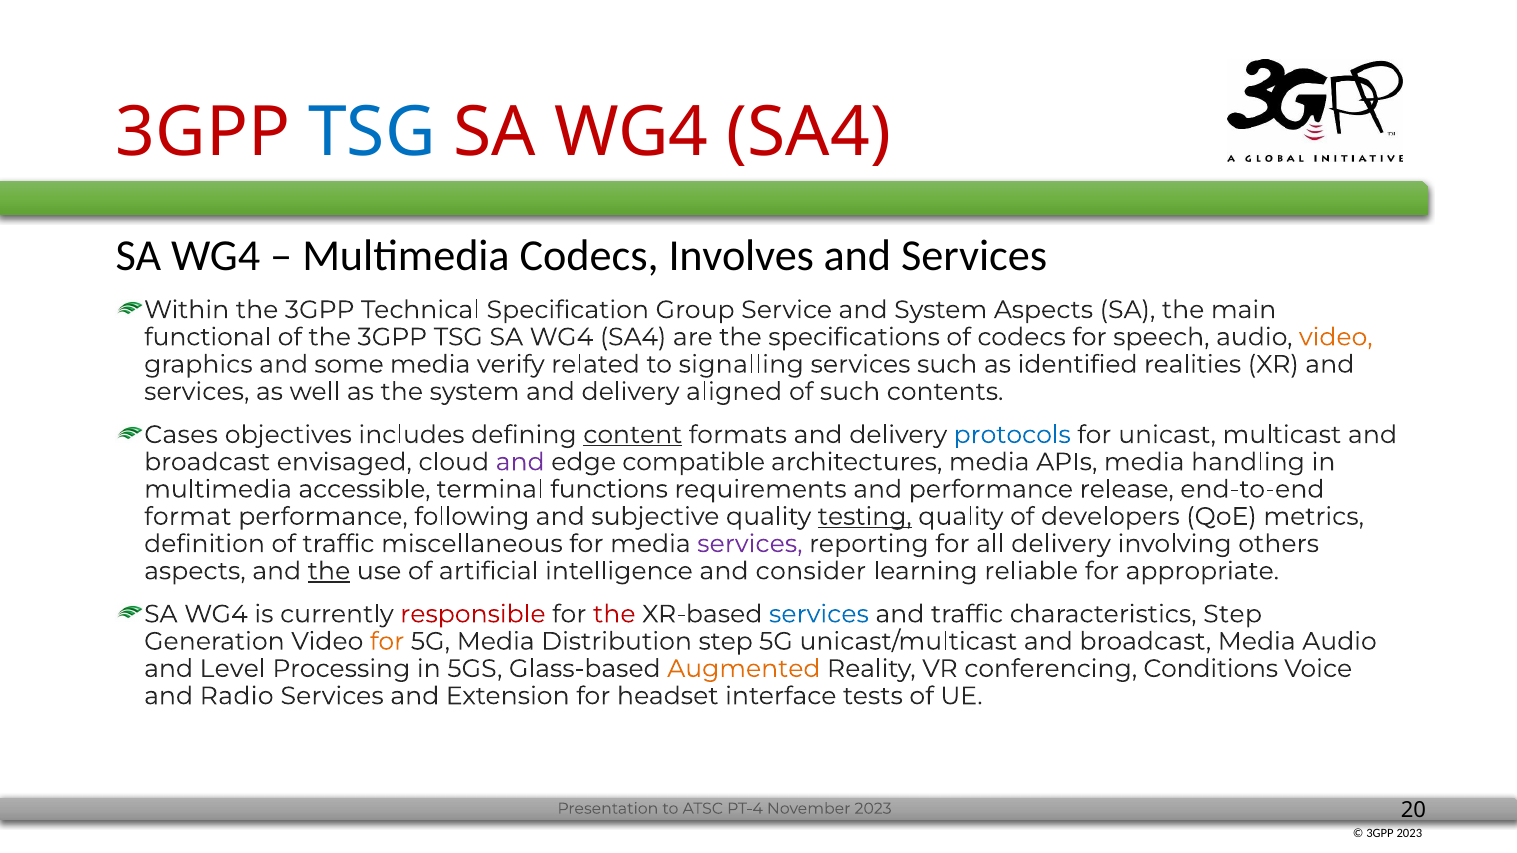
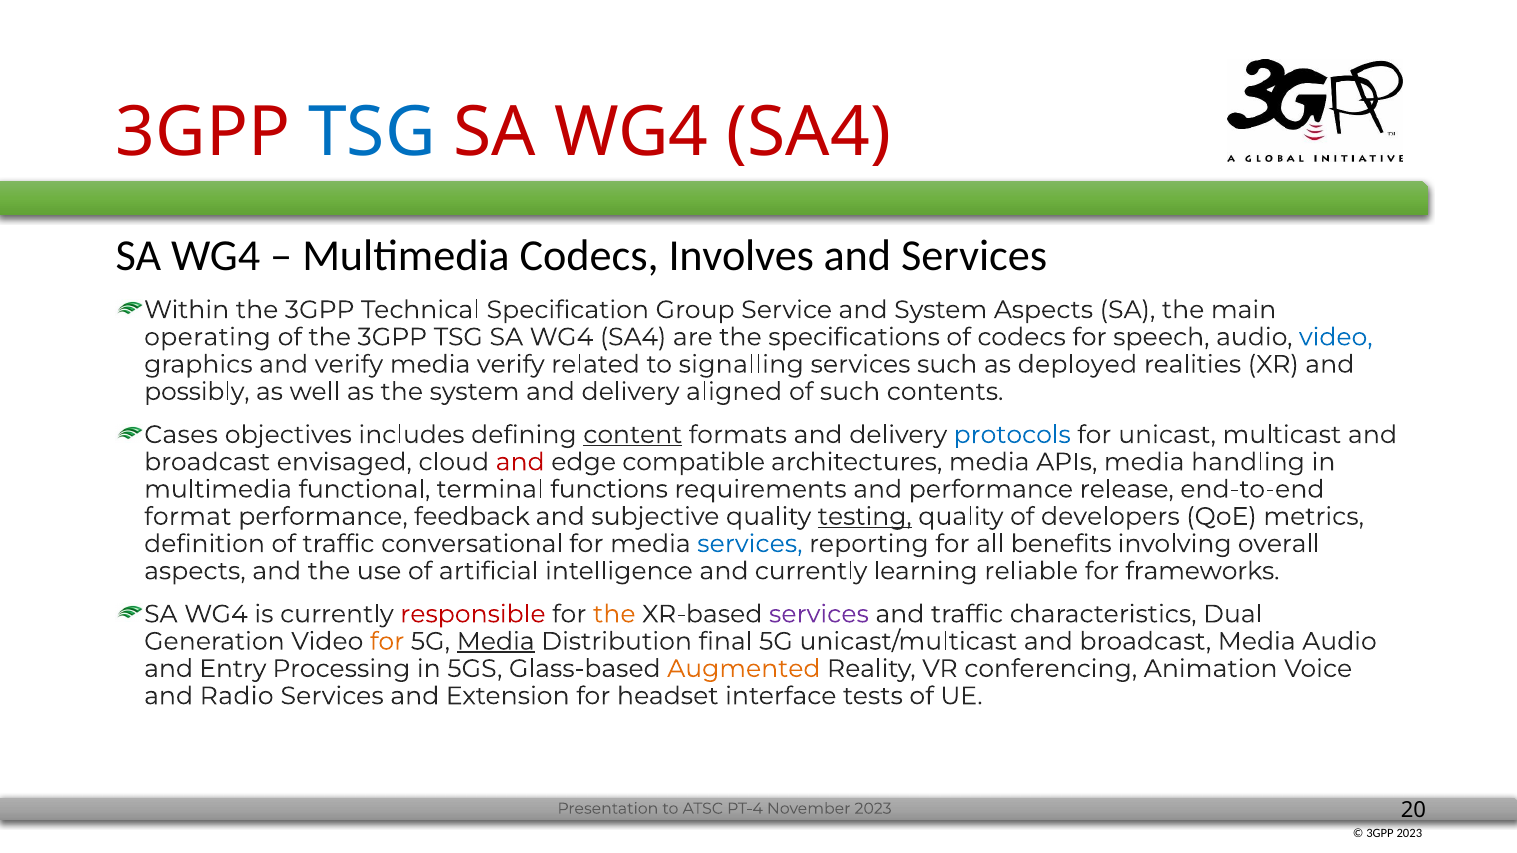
functional: functional -> operating
video at (1336, 337) colour: orange -> blue
and some: some -> verify
identified: identified -> deployed
services at (197, 392): services -> possibly
and at (520, 462) colour: purple -> red
accessible: accessible -> functional
following: following -> feedback
miscellaneous: miscellaneous -> conversational
services at (750, 544) colour: purple -> blue
all delivery: delivery -> benefits
others: others -> overall
the at (329, 571) underline: present -> none
and consider: consider -> currently
appropriate: appropriate -> frameworks
the at (614, 614) colour: red -> orange
services at (819, 614) colour: blue -> purple
characteristics Step: Step -> Dual
Media at (496, 642) underline: none -> present
Distribution step: step -> final
Level: Level -> Entry
Conditions: Conditions -> Animation
